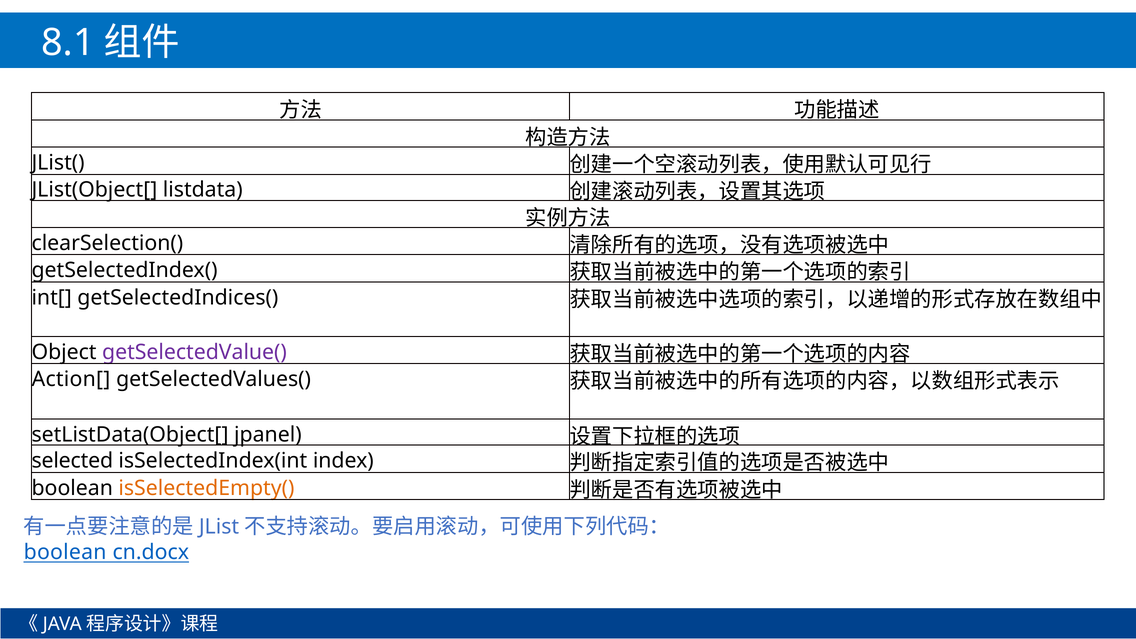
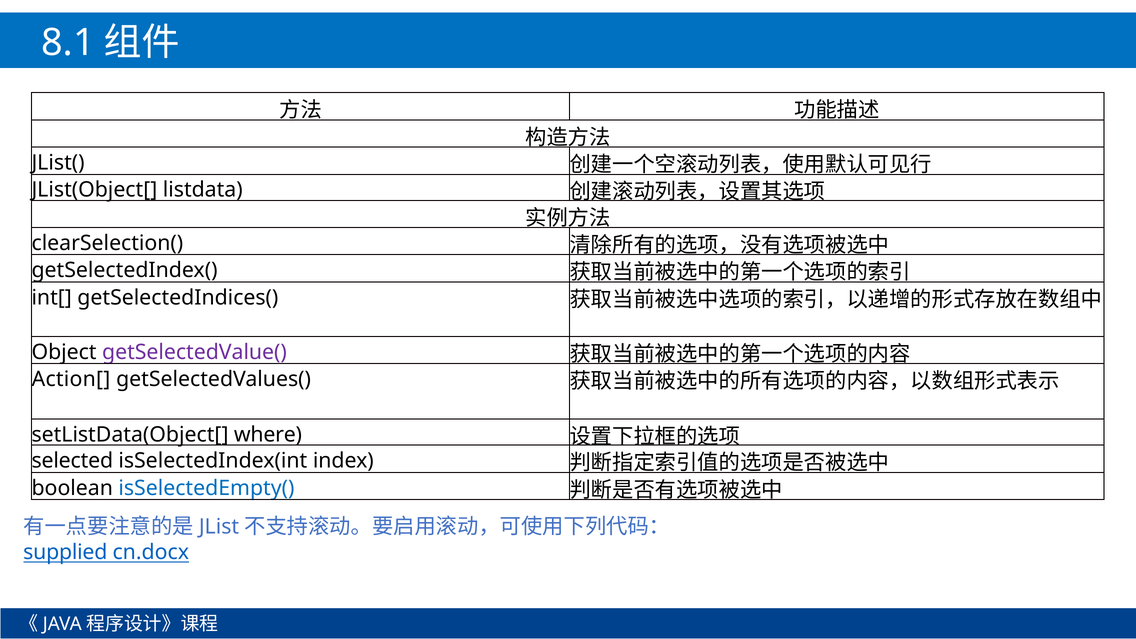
jpanel: jpanel -> where
isSelectedEmpty( colour: orange -> blue
boolean at (65, 552): boolean -> supplied
